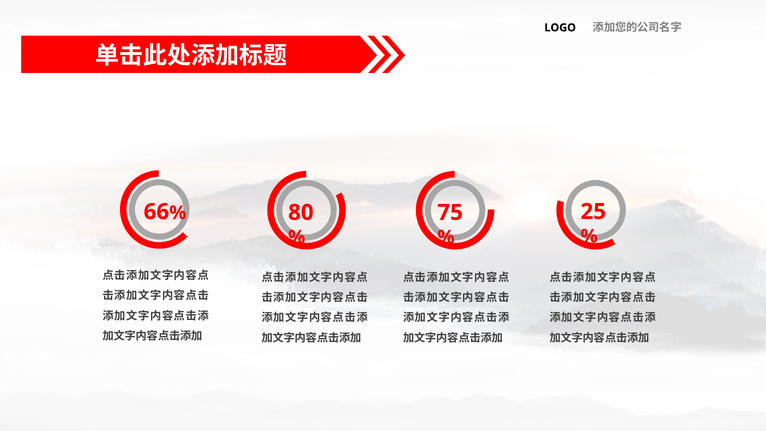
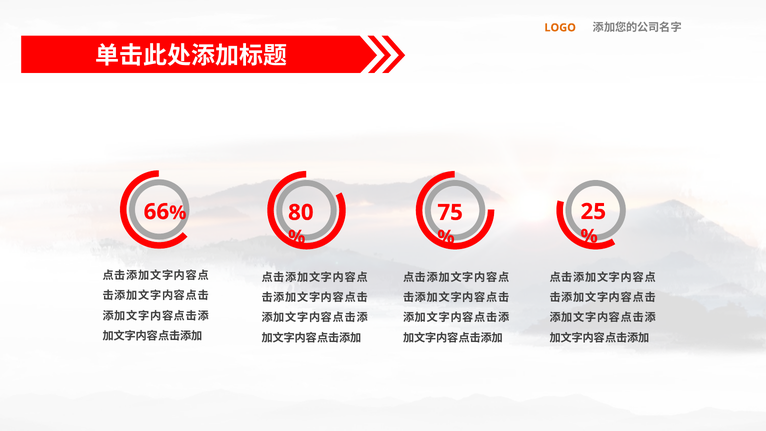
LOGO colour: black -> orange
